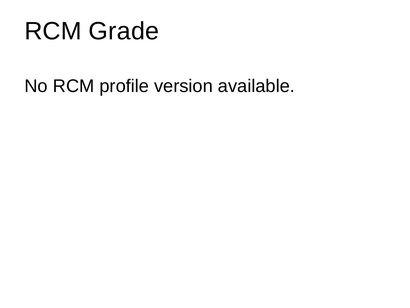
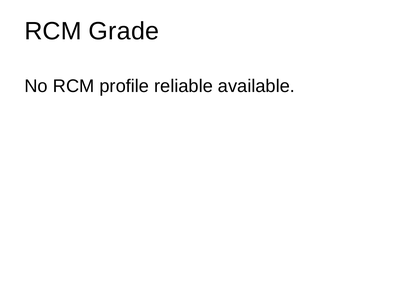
version: version -> reliable
